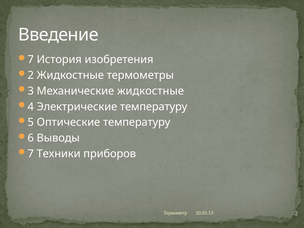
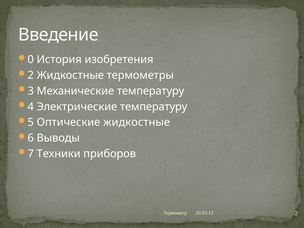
7 at (31, 60): 7 -> 0
Механические жидкостные: жидкостные -> температуру
Оптические температуру: температуру -> жидкостные
